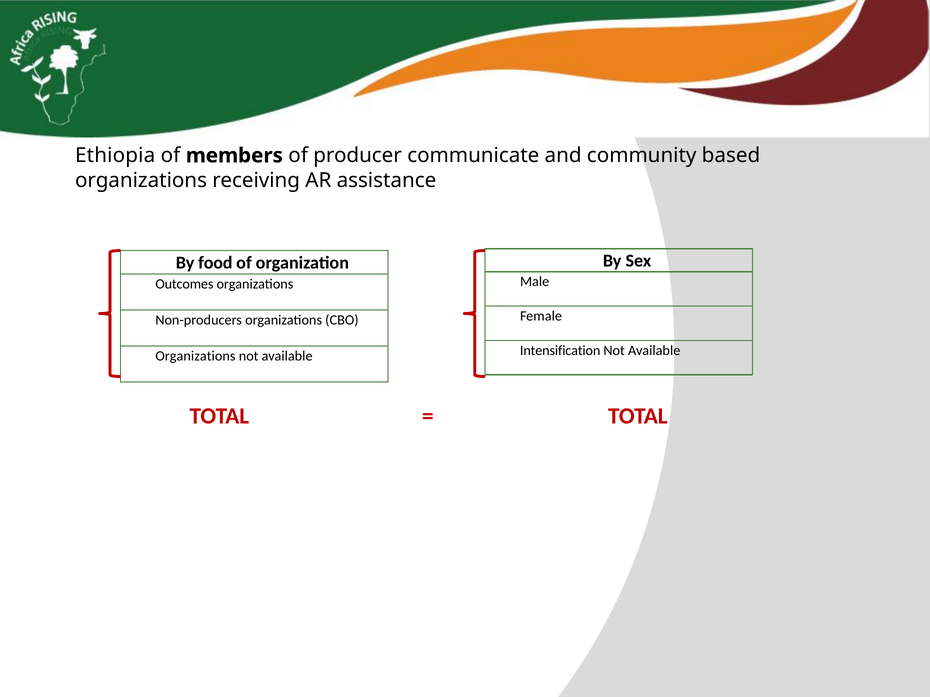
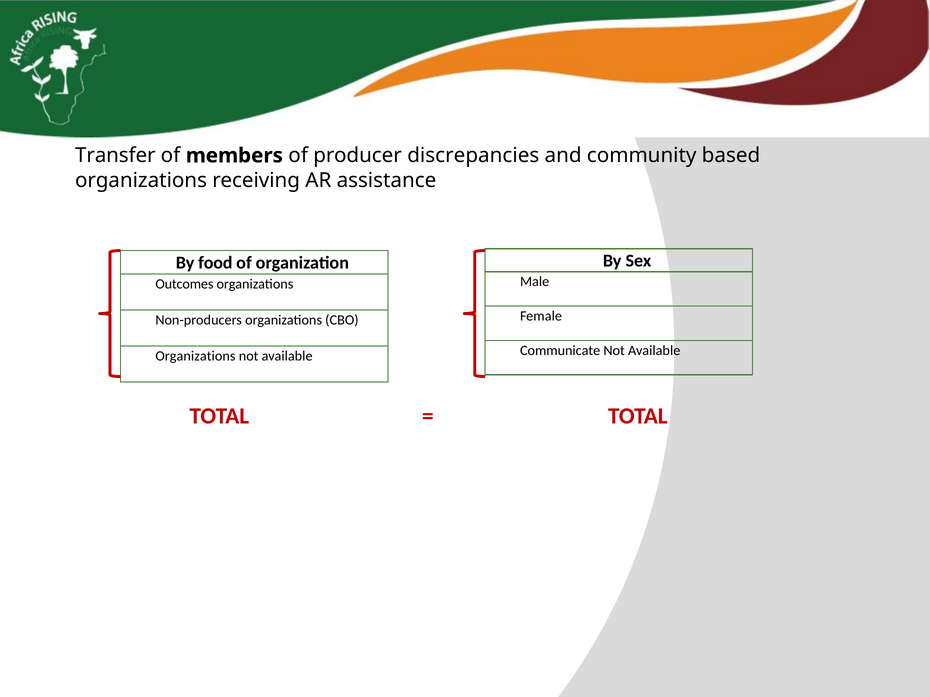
Ethiopia: Ethiopia -> Transfer
communicate: communicate -> discrepancies
Intensification: Intensification -> Communicate
